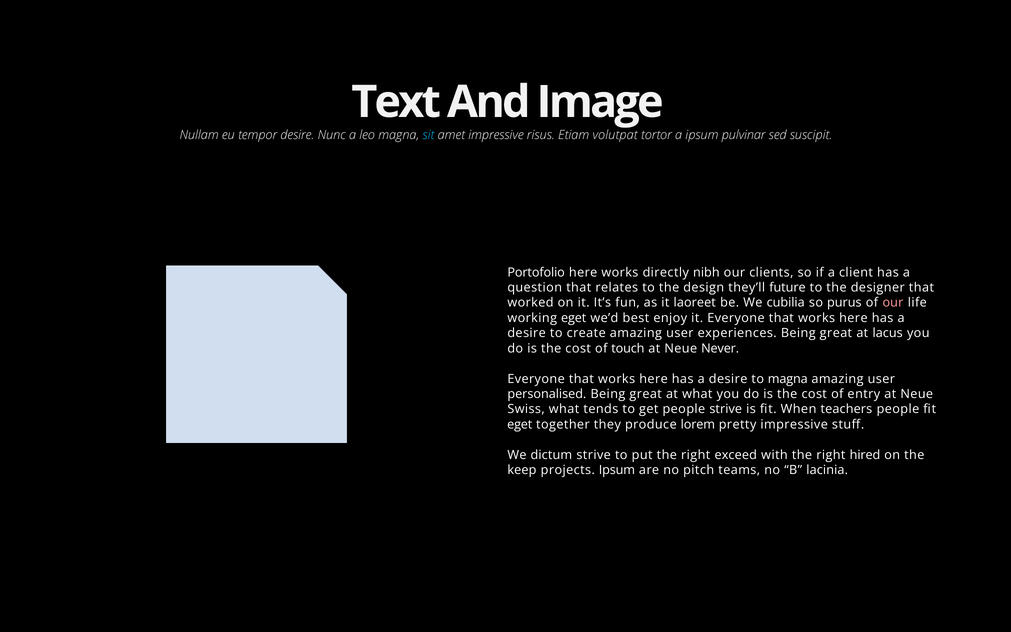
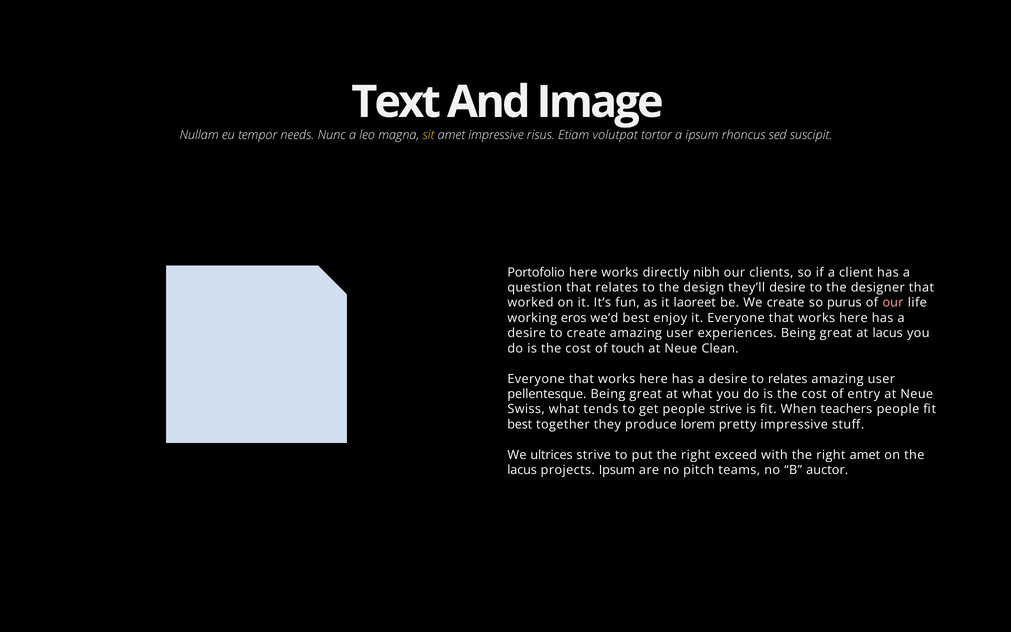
tempor desire: desire -> needs
sit colour: light blue -> yellow
pulvinar: pulvinar -> rhoncus
they’ll future: future -> desire
We cubilia: cubilia -> create
working eget: eget -> eros
Never: Never -> Clean
to magna: magna -> relates
personalised: personalised -> pellentesque
eget at (520, 424): eget -> best
dictum: dictum -> ultrices
right hired: hired -> amet
keep at (522, 470): keep -> lacus
lacinia: lacinia -> auctor
